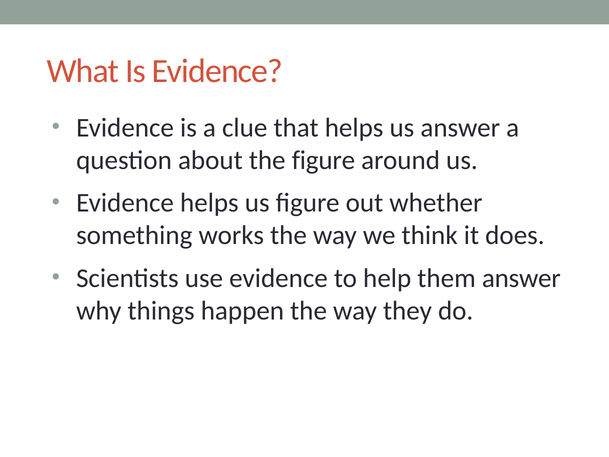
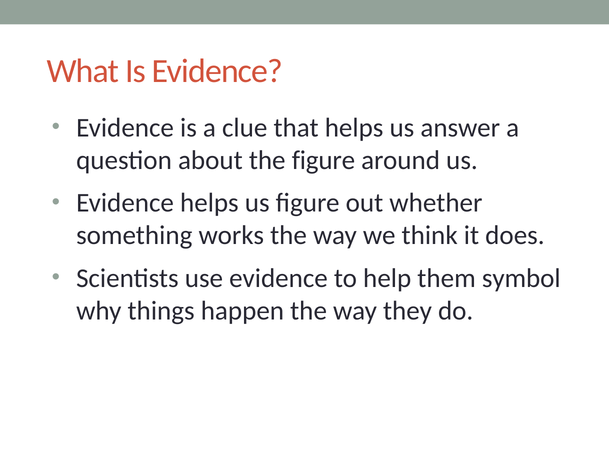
them answer: answer -> symbol
